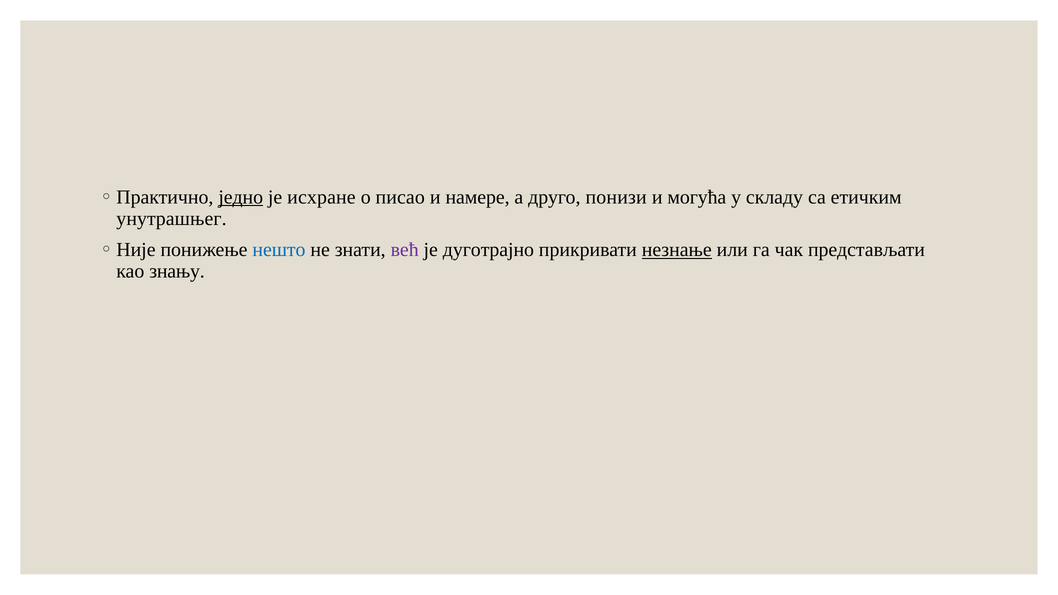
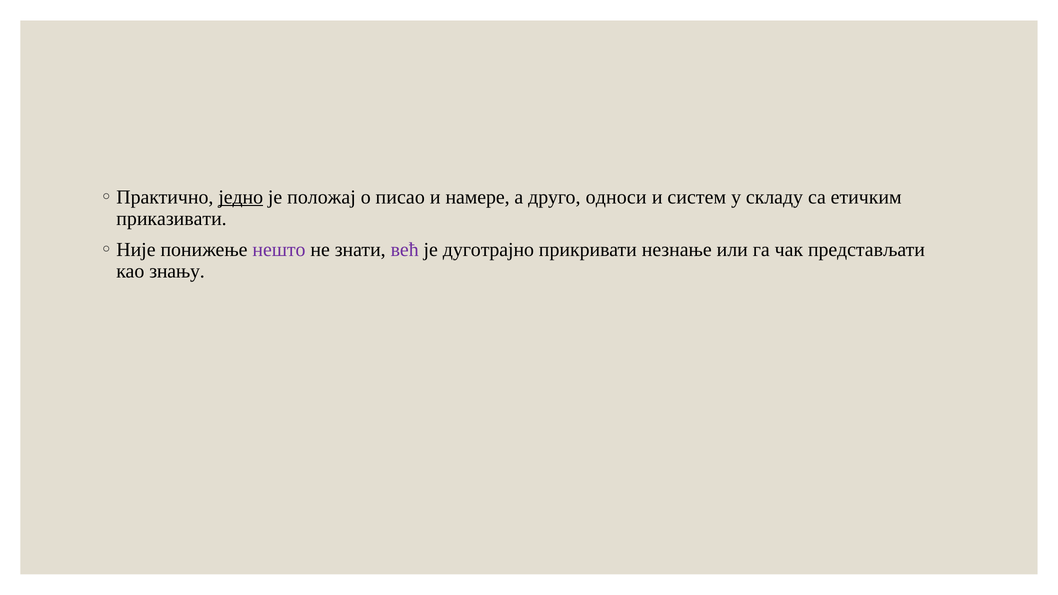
исхрaне: исхрaне -> положај
понизи: понизи -> односи
могућа: могућа -> систем
унутрашњег: унутрашњег -> приказивати
нешто colour: blue -> purple
незнање underline: present -> none
